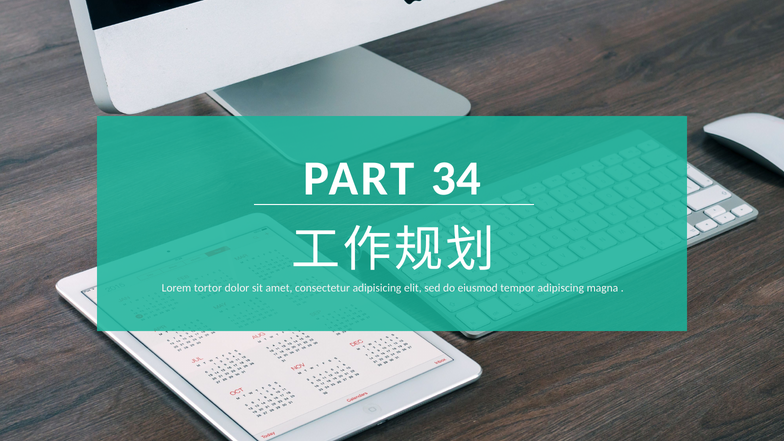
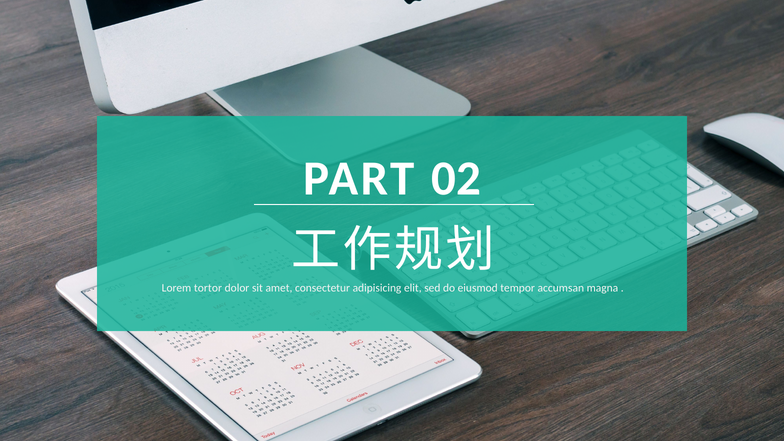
34: 34 -> 02
adipiscing: adipiscing -> accumsan
